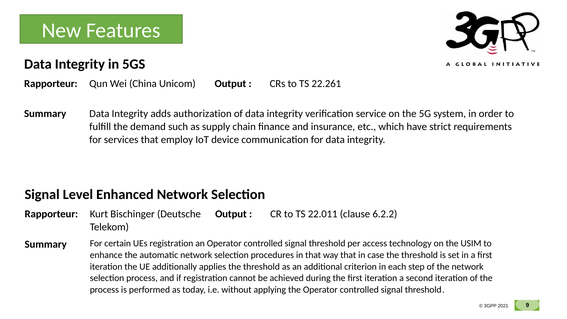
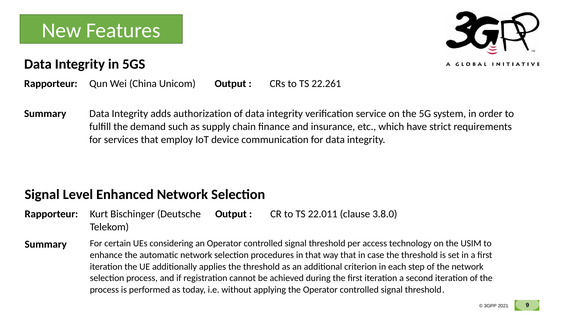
6.2.2: 6.2.2 -> 3.8.0
UEs registration: registration -> considering
